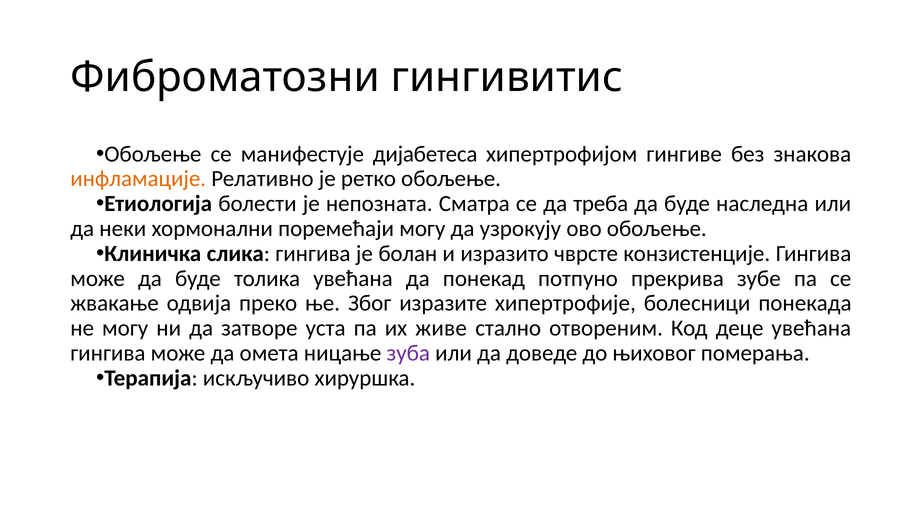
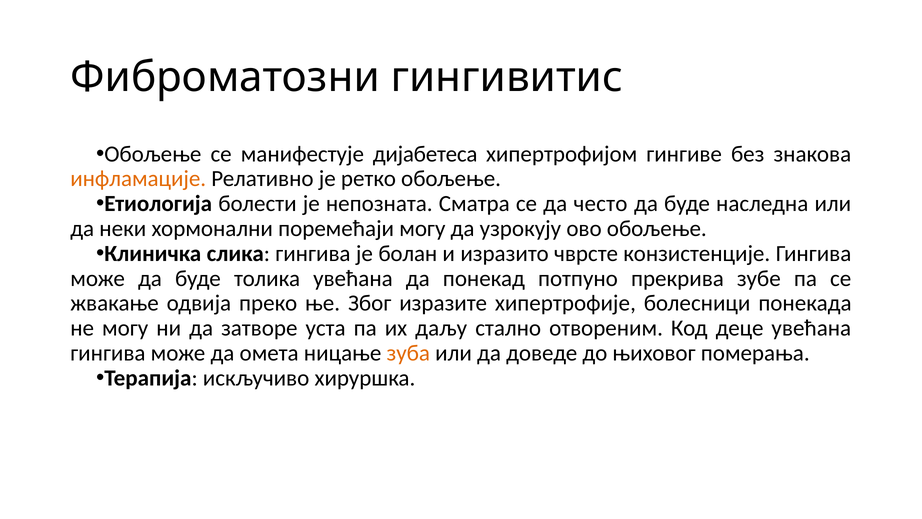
треба: треба -> често
живе: живе -> даљу
зуба colour: purple -> orange
